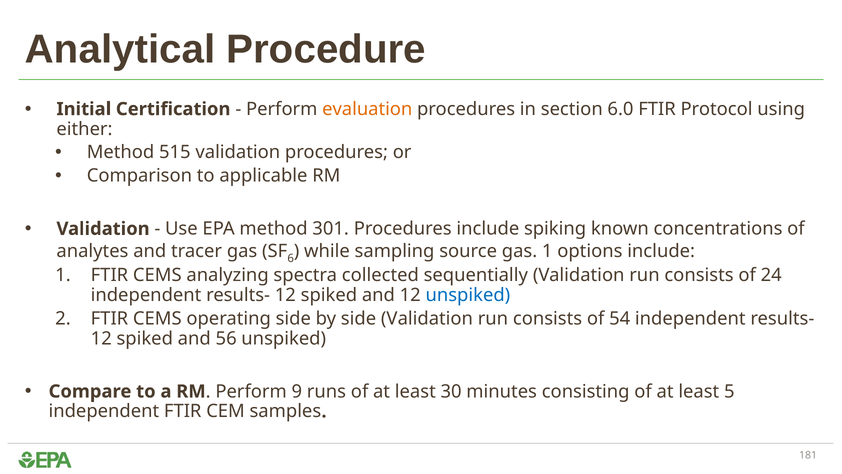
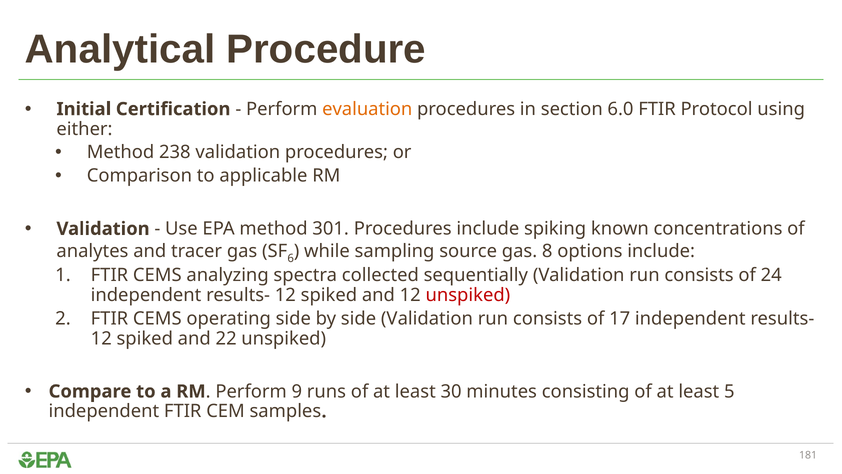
515: 515 -> 238
gas 1: 1 -> 8
unspiked at (468, 295) colour: blue -> red
54: 54 -> 17
56: 56 -> 22
